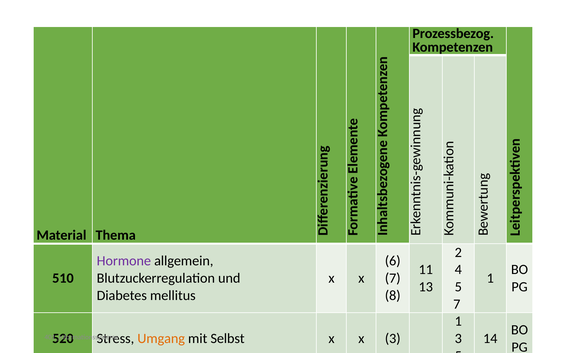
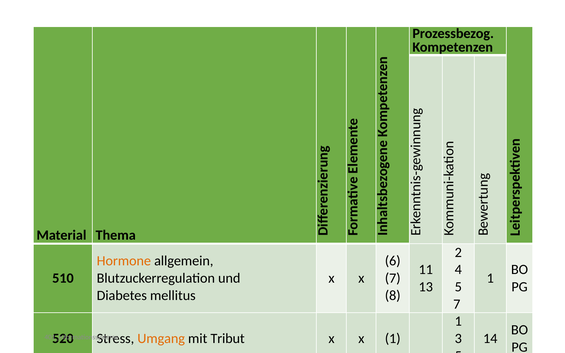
Hormone colour: purple -> orange
Selbst: Selbst -> Tribut
x 3: 3 -> 1
